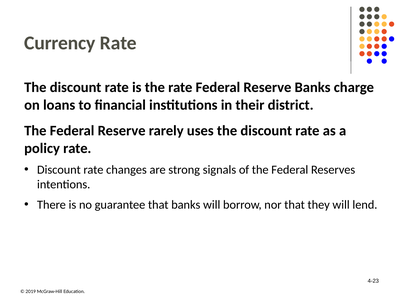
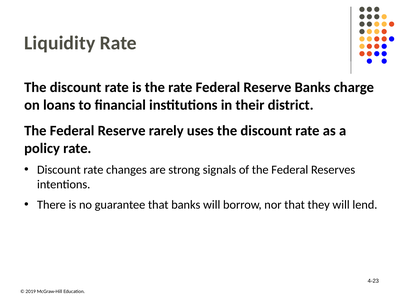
Currency: Currency -> Liquidity
